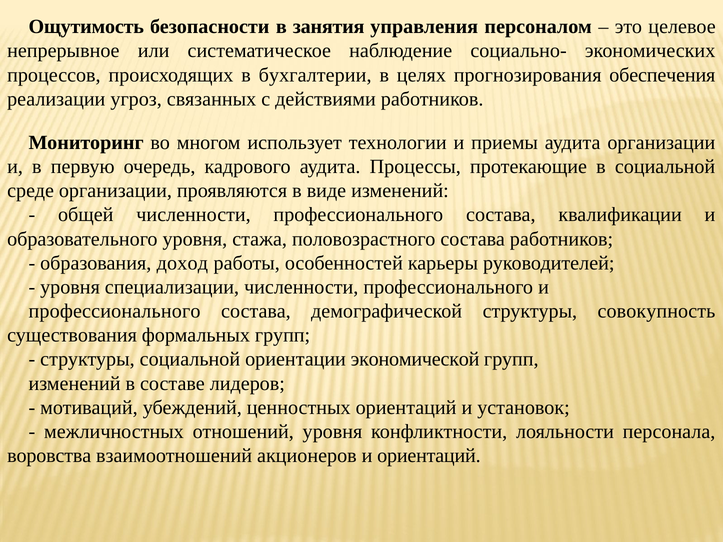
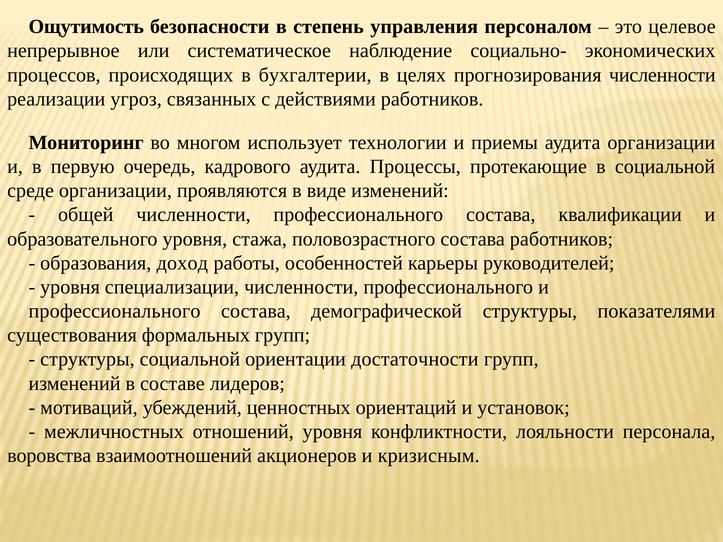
занятия: занятия -> степень
прогнозирования обеспечения: обеспечения -> численности
совокупность: совокупность -> показателями
экономической: экономической -> достаточности
и ориентаций: ориентаций -> кризисным
